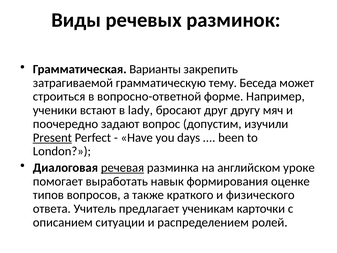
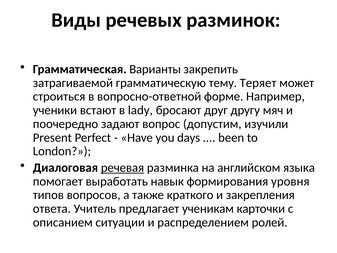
Беседа: Беседа -> Теряет
Present underline: present -> none
уроке: уроке -> языка
оценке: оценке -> уровня
физического: физического -> закрепления
